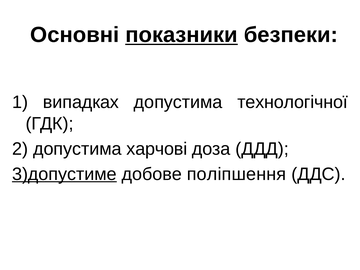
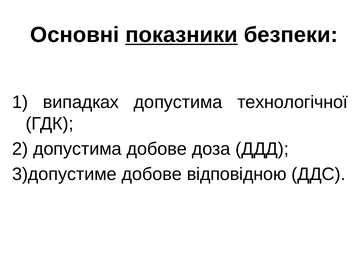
допустима харчові: харчові -> добове
3)допустиме underline: present -> none
поліпшення: поліпшення -> відповідною
